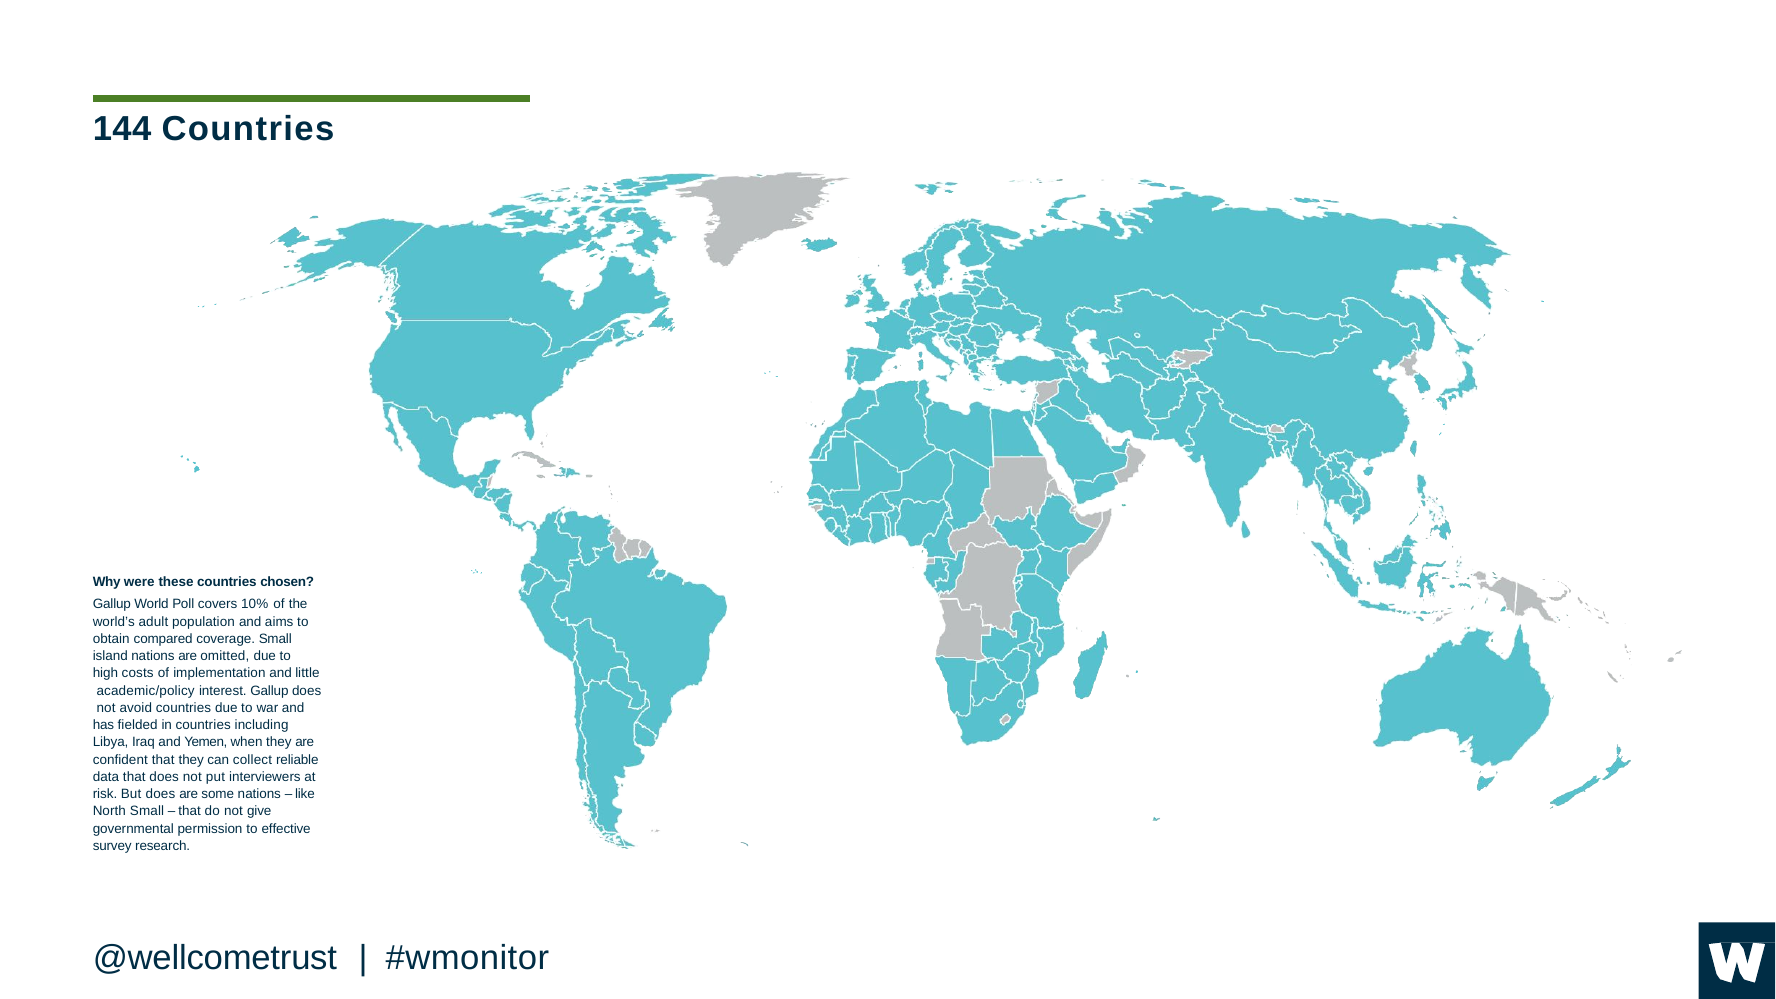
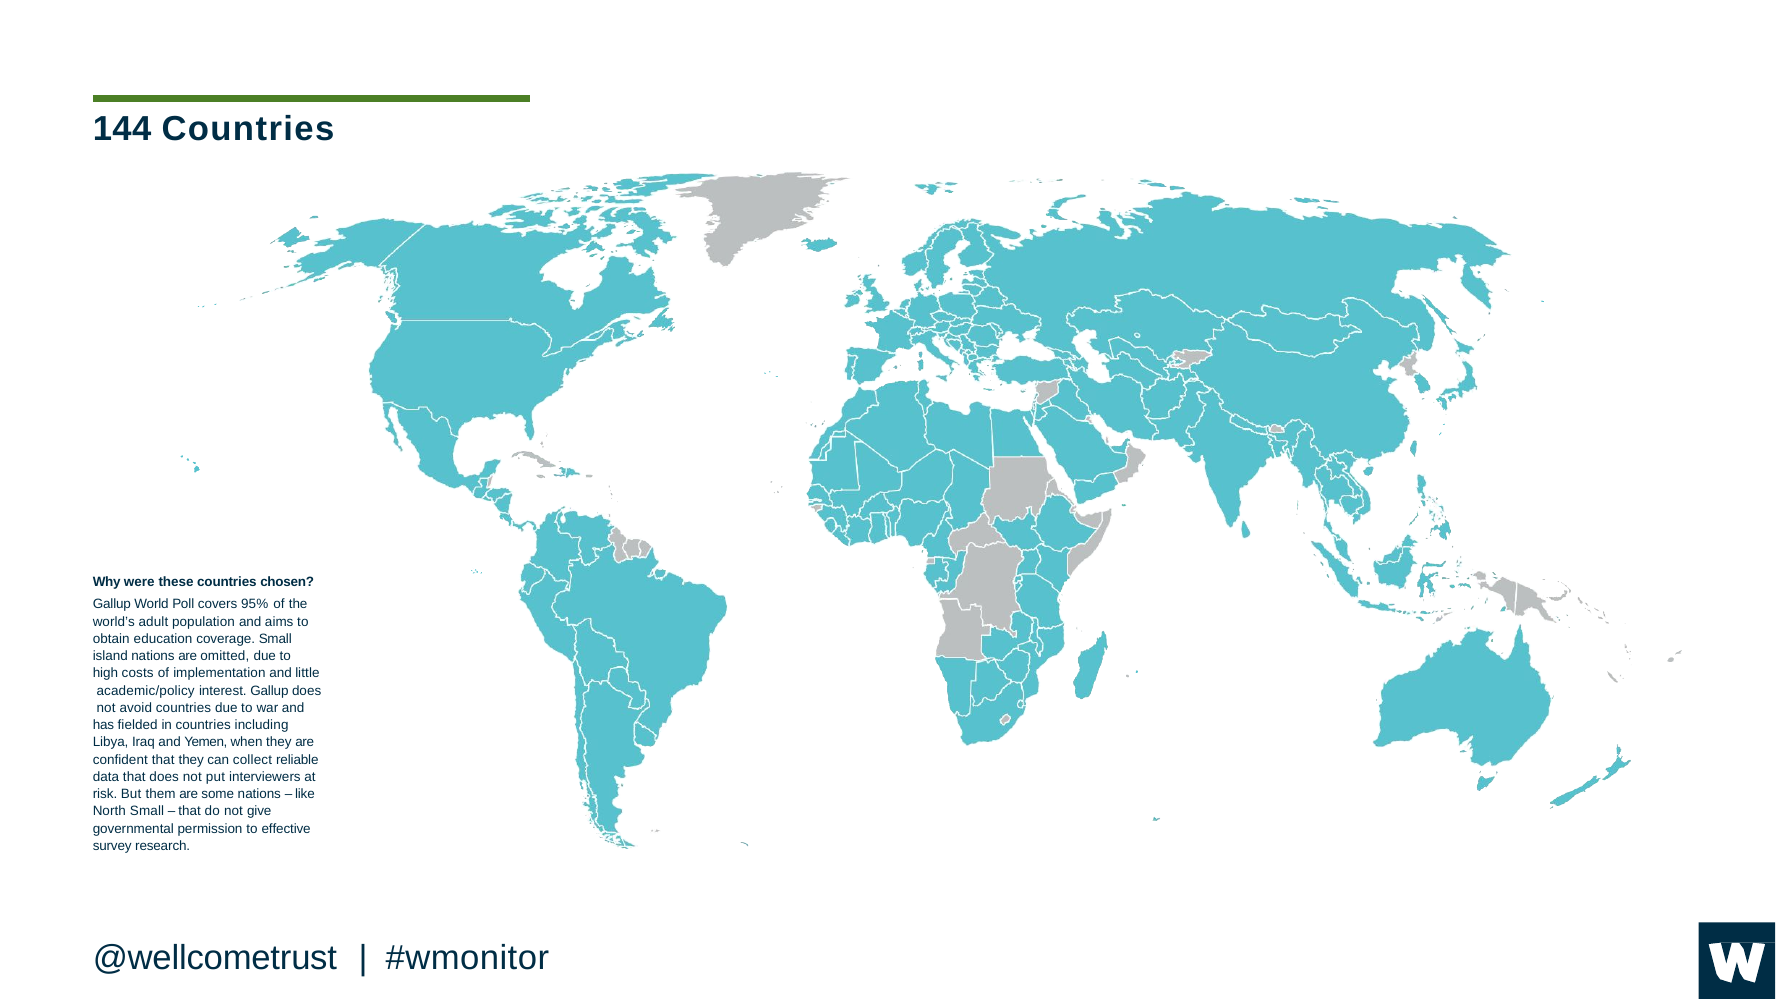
10%: 10% -> 95%
compared: compared -> education
But does: does -> them
